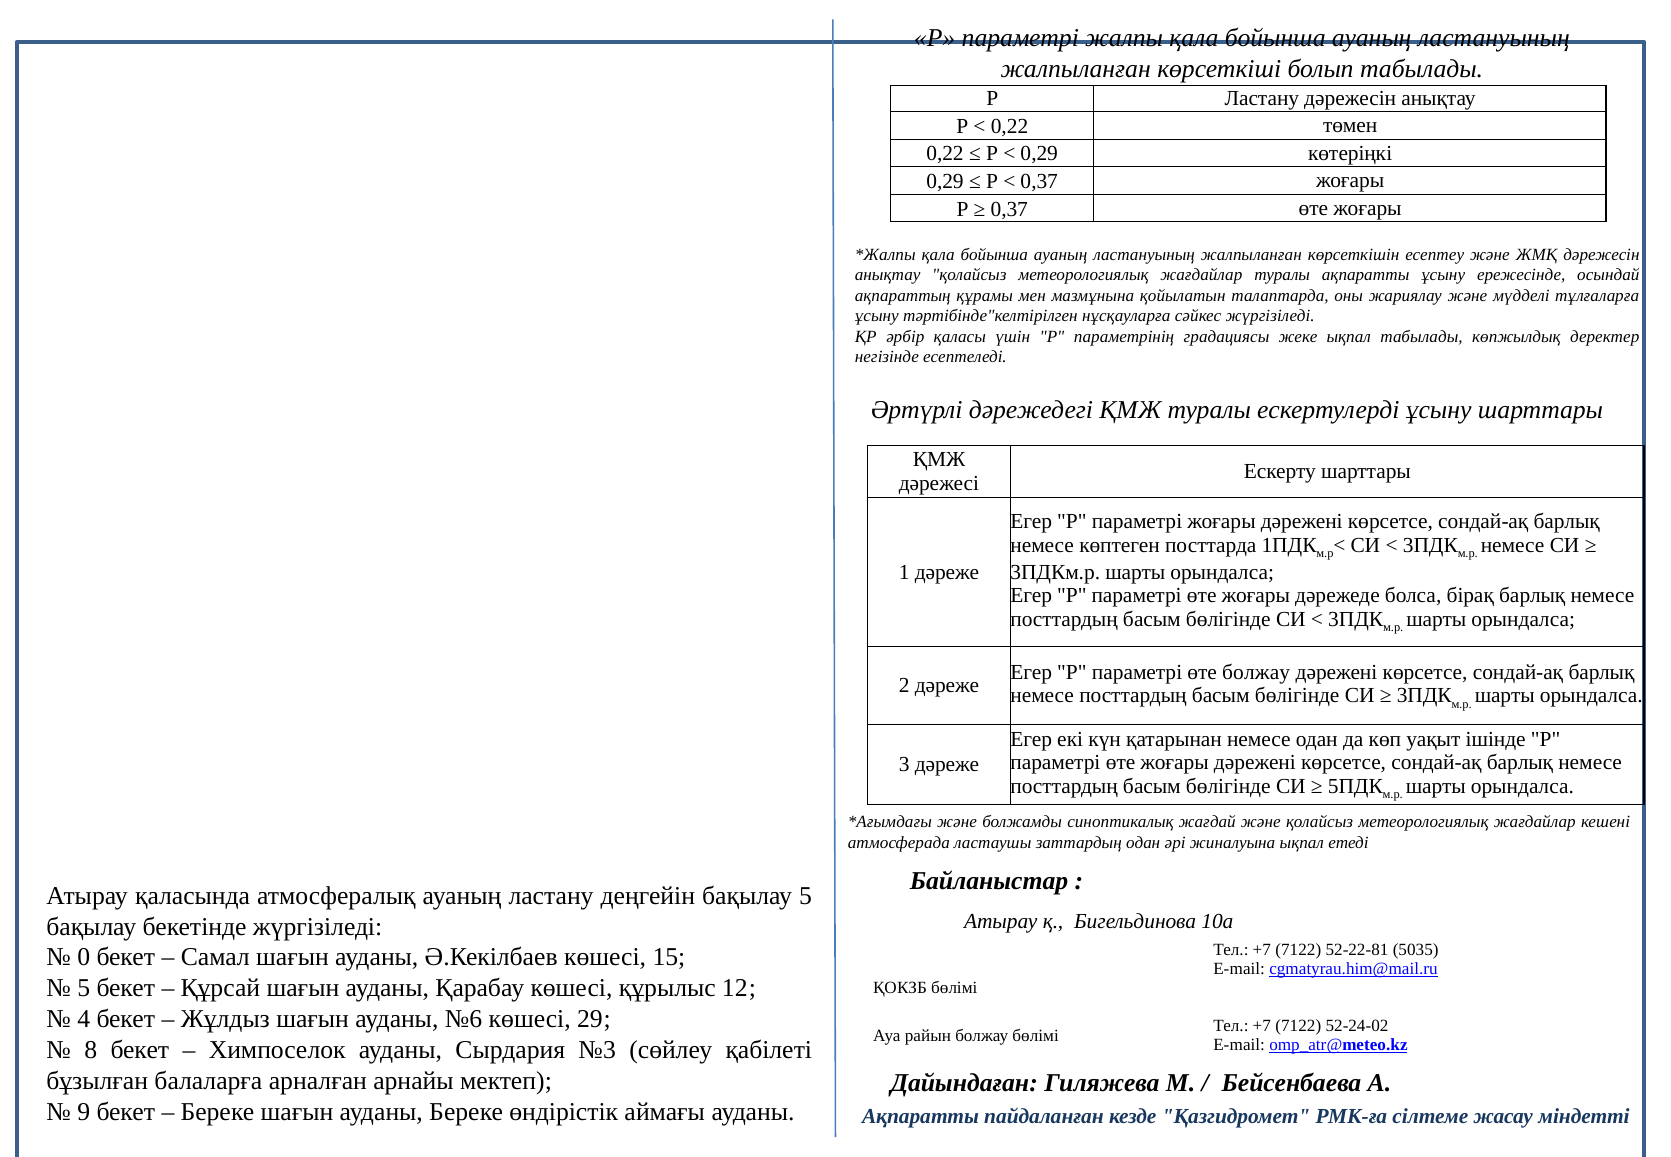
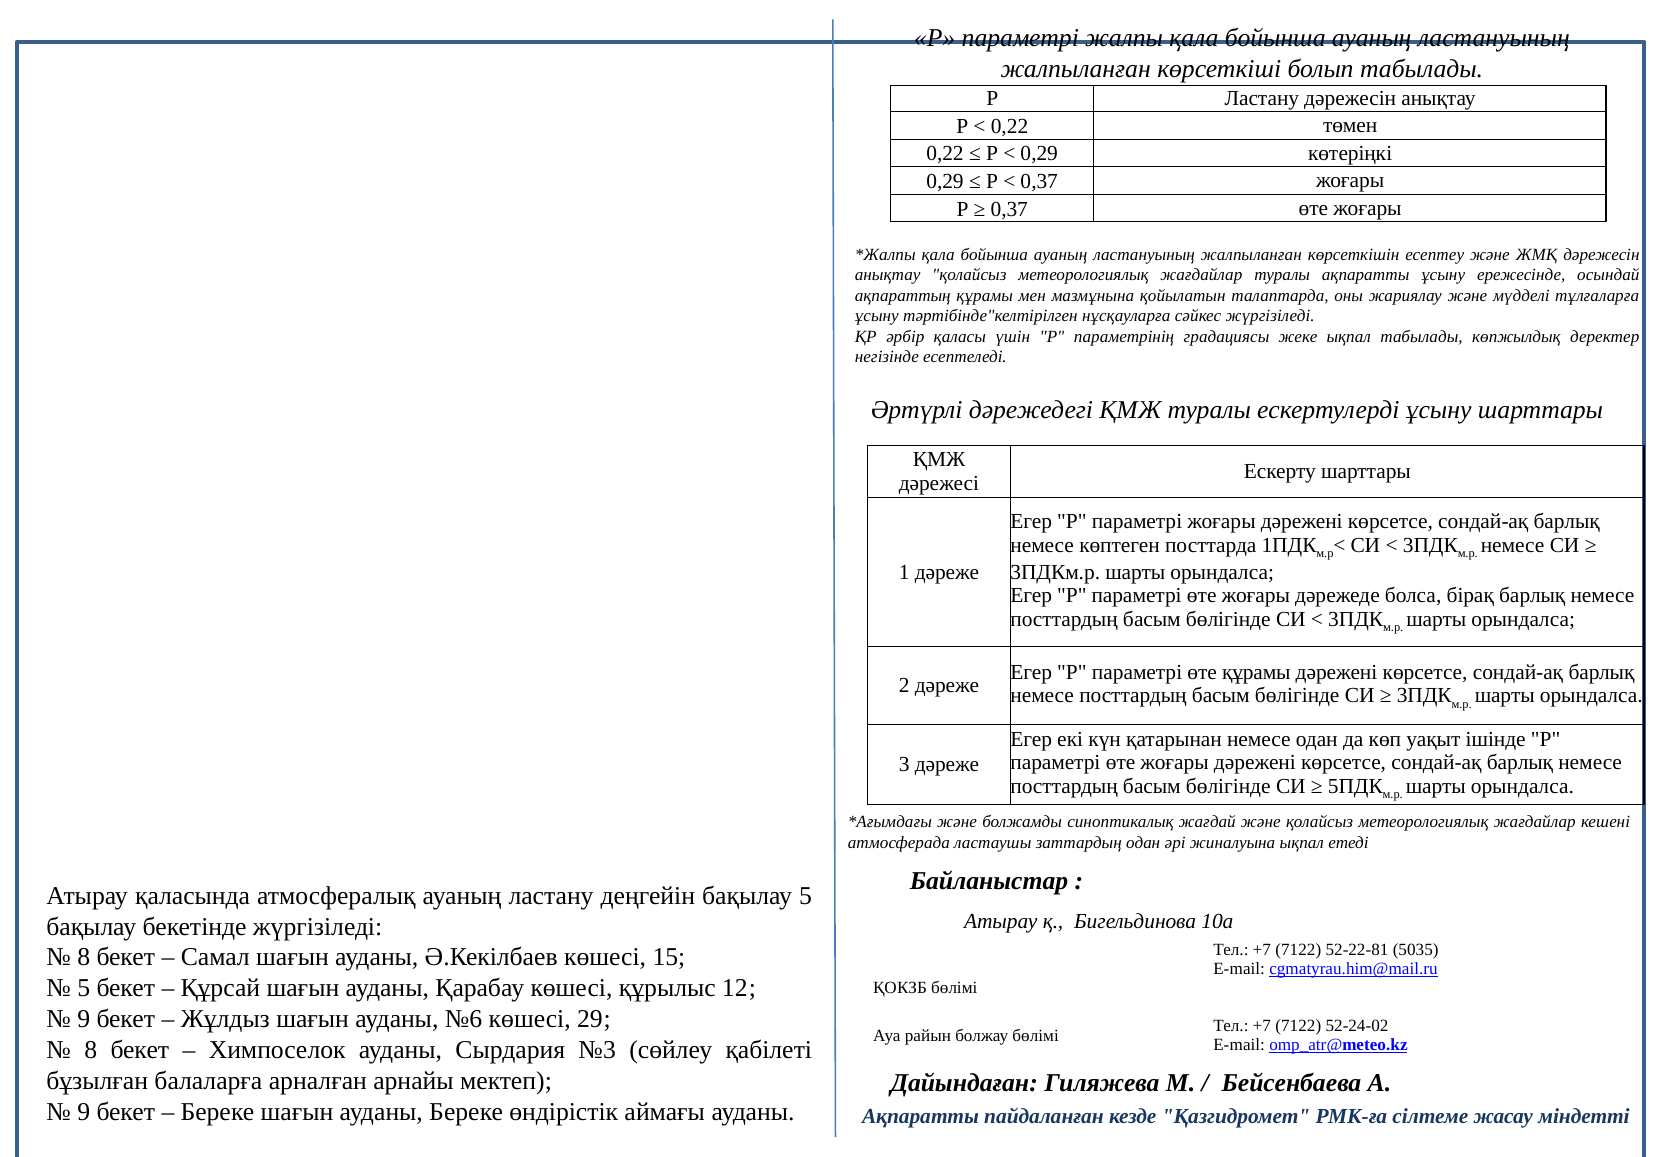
өте болжау: болжау -> құрамы
0 at (84, 957): 0 -> 8
4 at (84, 1019): 4 -> 9
